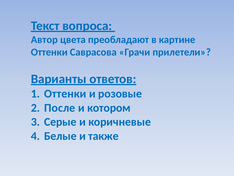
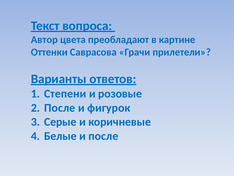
Оттенки at (65, 94): Оттенки -> Степени
котором: котором -> фигурок
и также: также -> после
